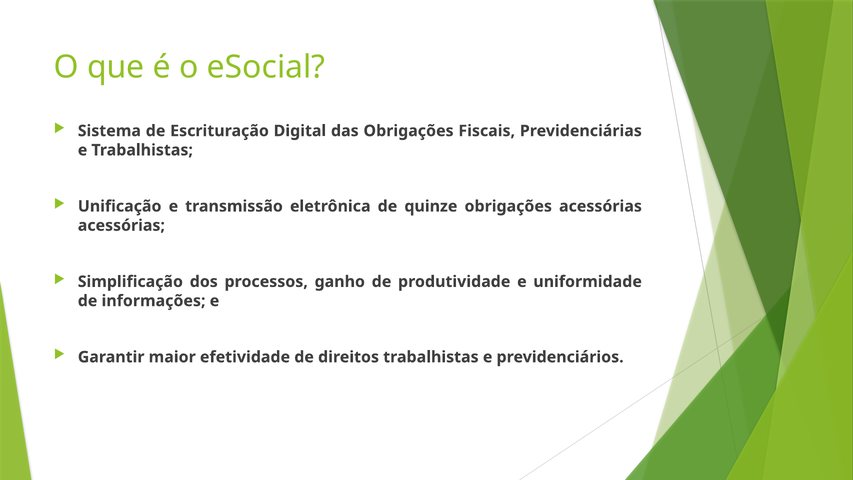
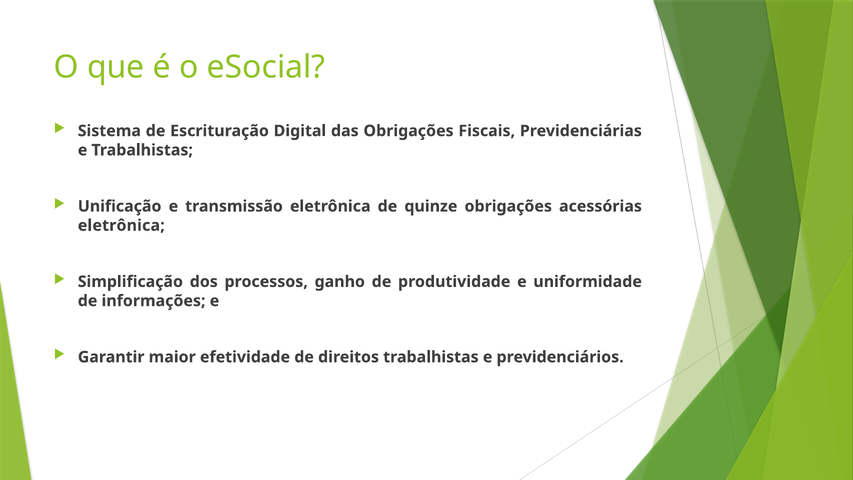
acessórias at (121, 225): acessórias -> eletrônica
